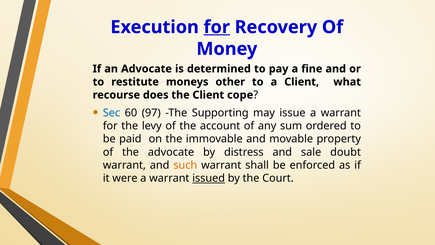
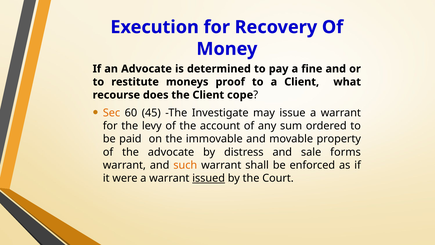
for at (217, 27) underline: present -> none
other: other -> proof
Sec colour: blue -> orange
97: 97 -> 45
Supporting: Supporting -> Investigate
doubt: doubt -> forms
